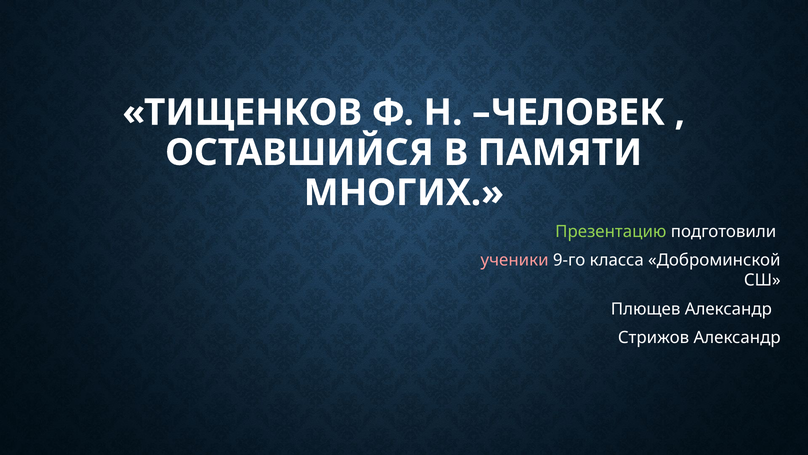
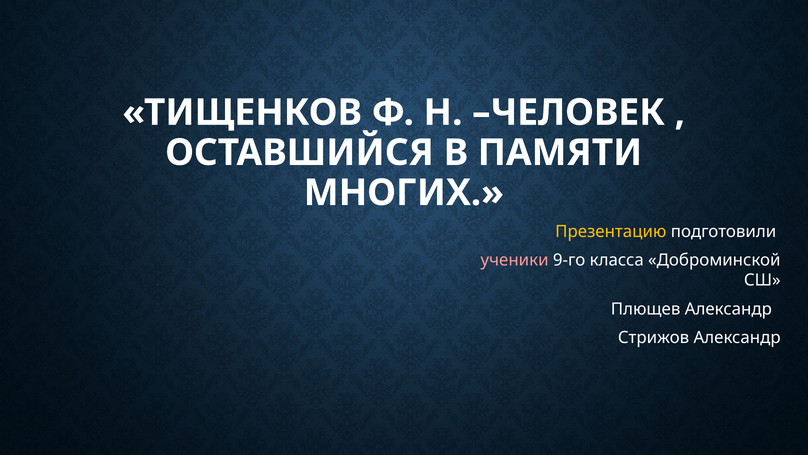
Презентацию colour: light green -> yellow
